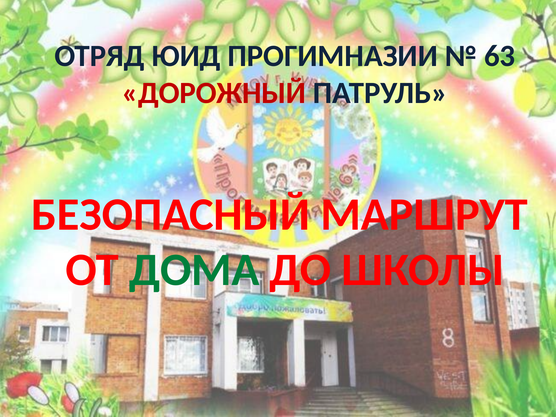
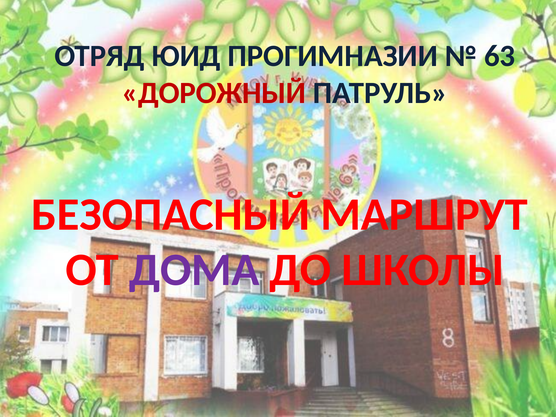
ДОМА colour: green -> purple
